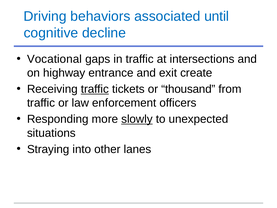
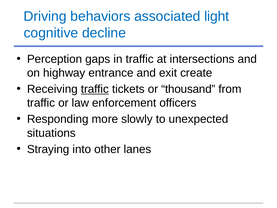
until: until -> light
Vocational: Vocational -> Perception
slowly underline: present -> none
